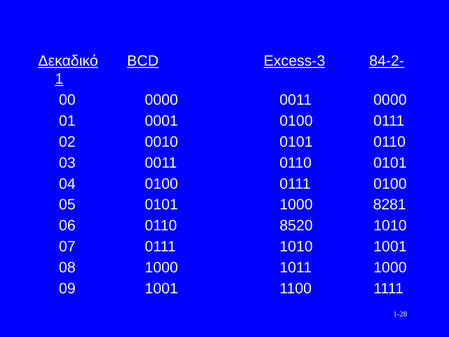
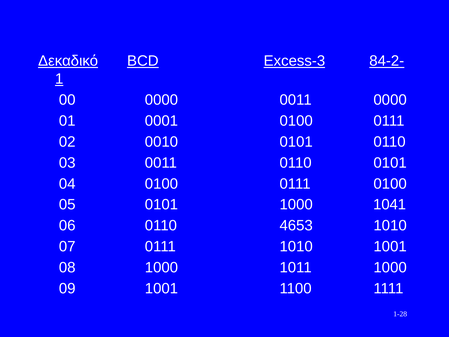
8281: 8281 -> 1041
8520: 8520 -> 4653
